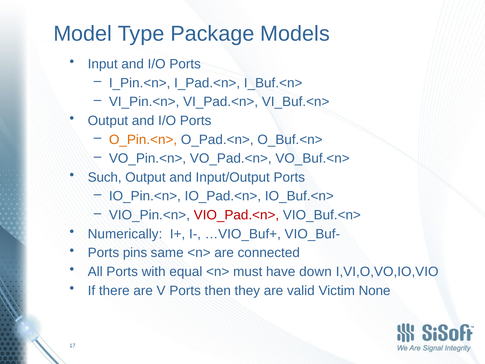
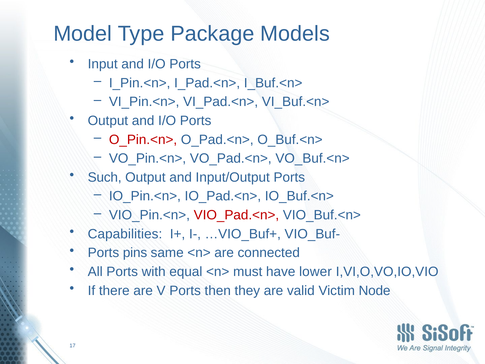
O_Pin.<n> colour: orange -> red
Numerically: Numerically -> Capabilities
down: down -> lower
None: None -> Node
